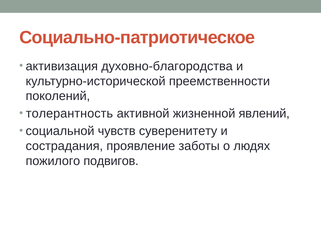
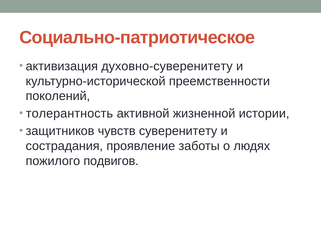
духовно-благородства: духовно-благородства -> духовно-суверенитету
явлений: явлений -> истории
социальной: социальной -> защитников
